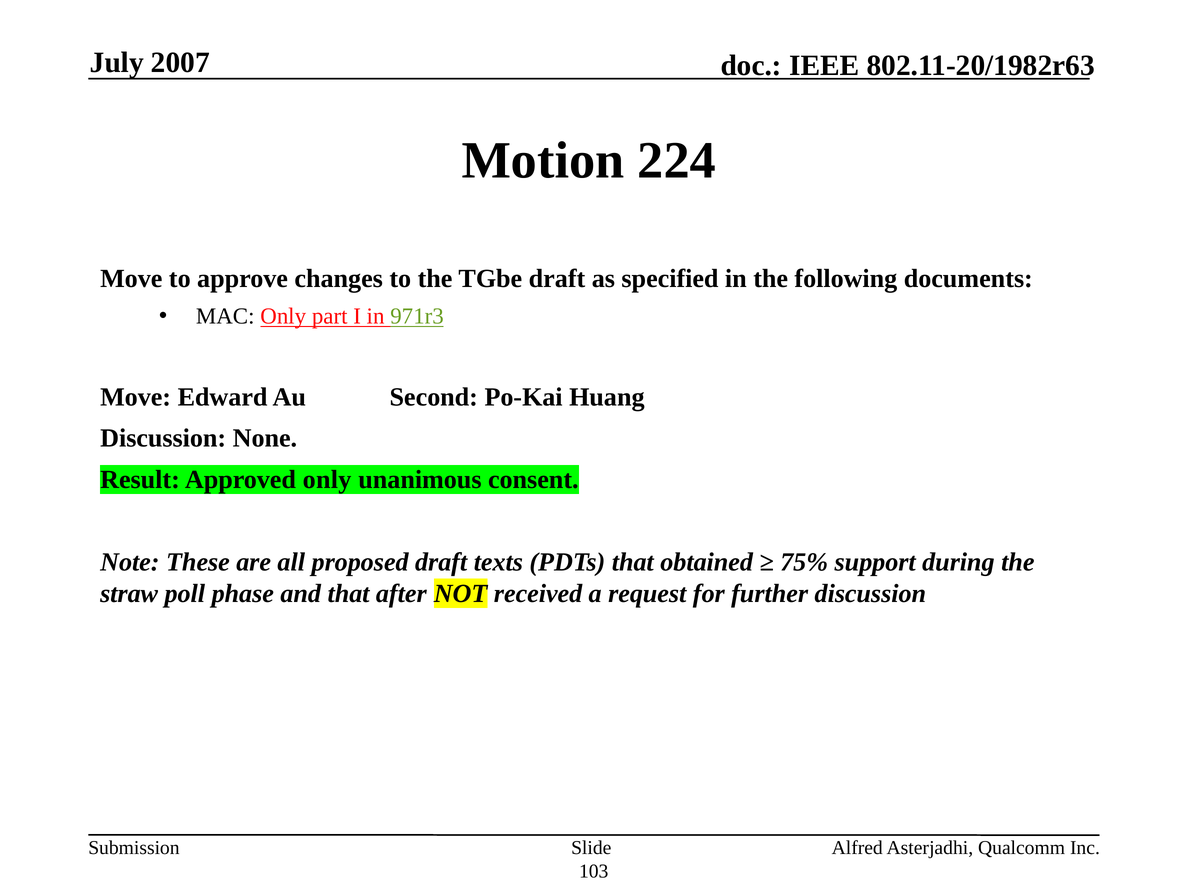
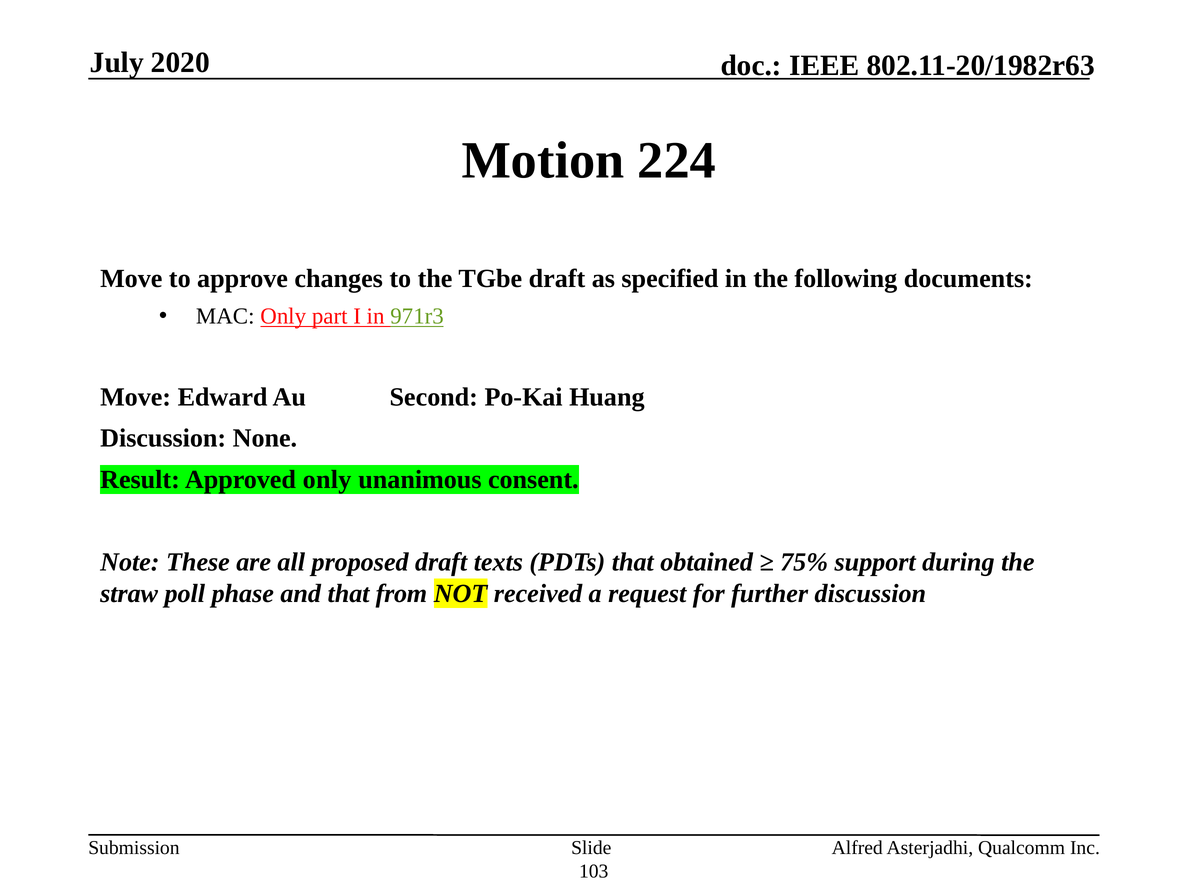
2007: 2007 -> 2020
after: after -> from
